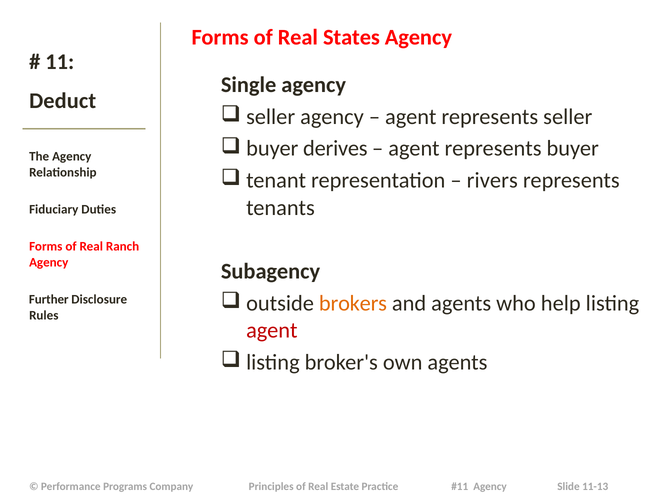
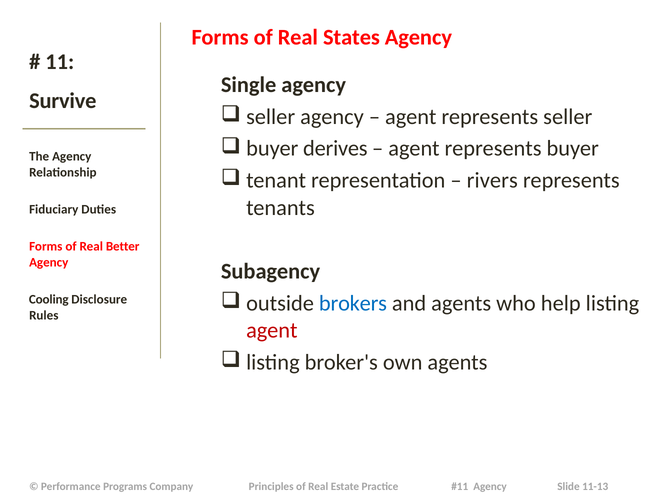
Deduct: Deduct -> Survive
Ranch: Ranch -> Better
brokers colour: orange -> blue
Further: Further -> Cooling
